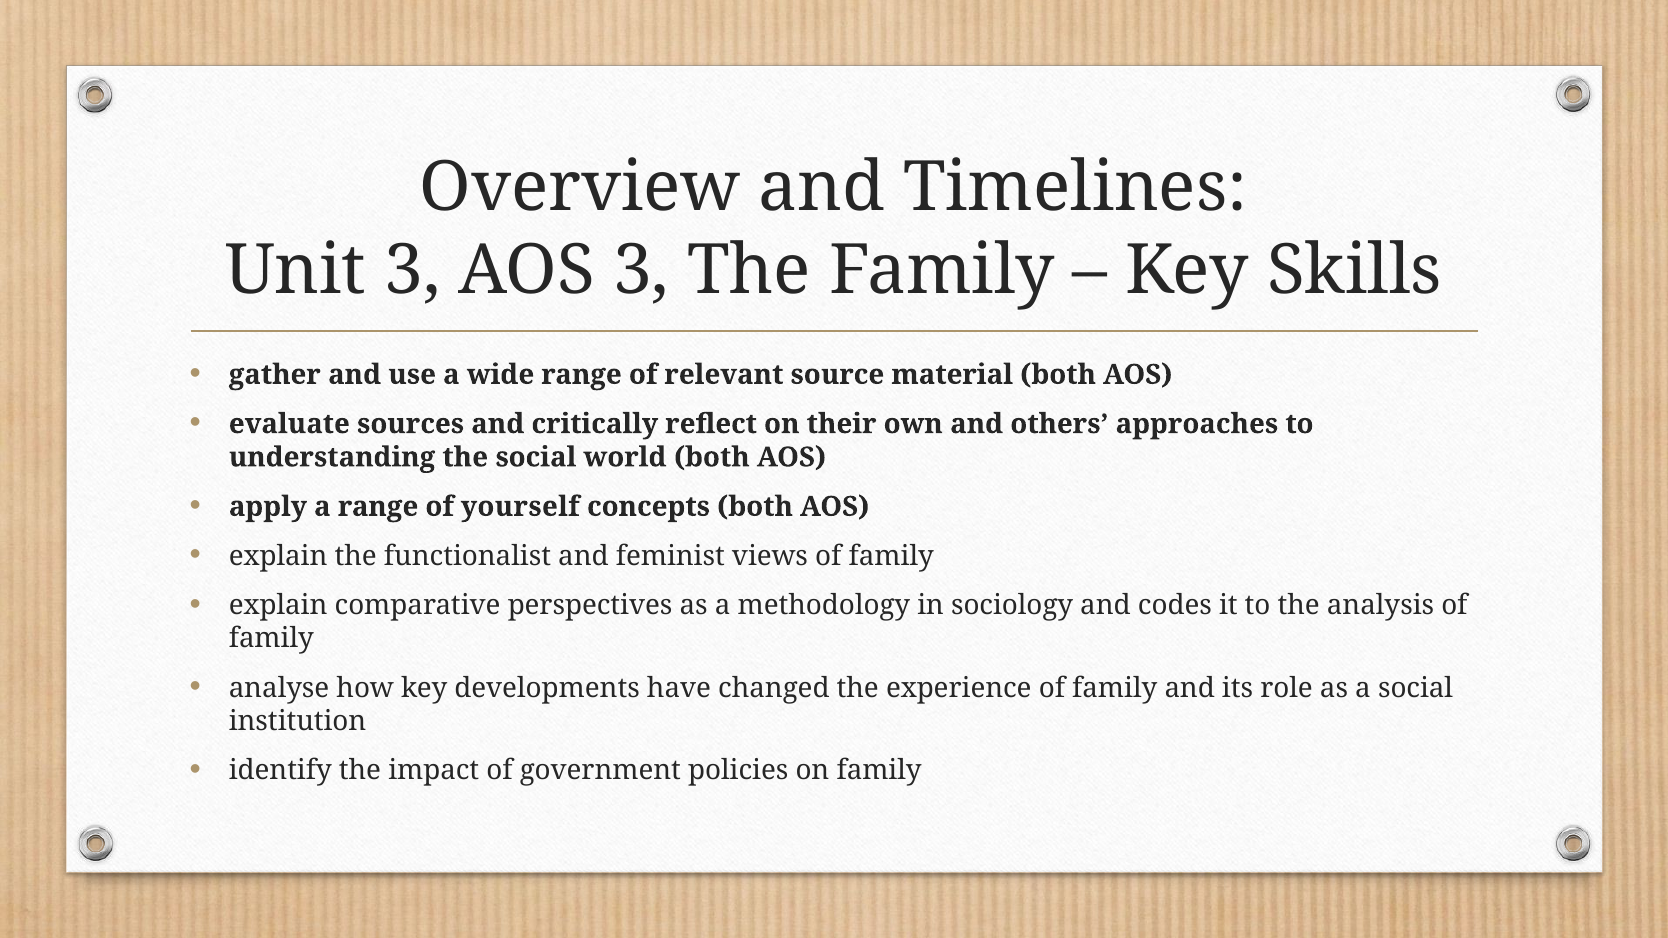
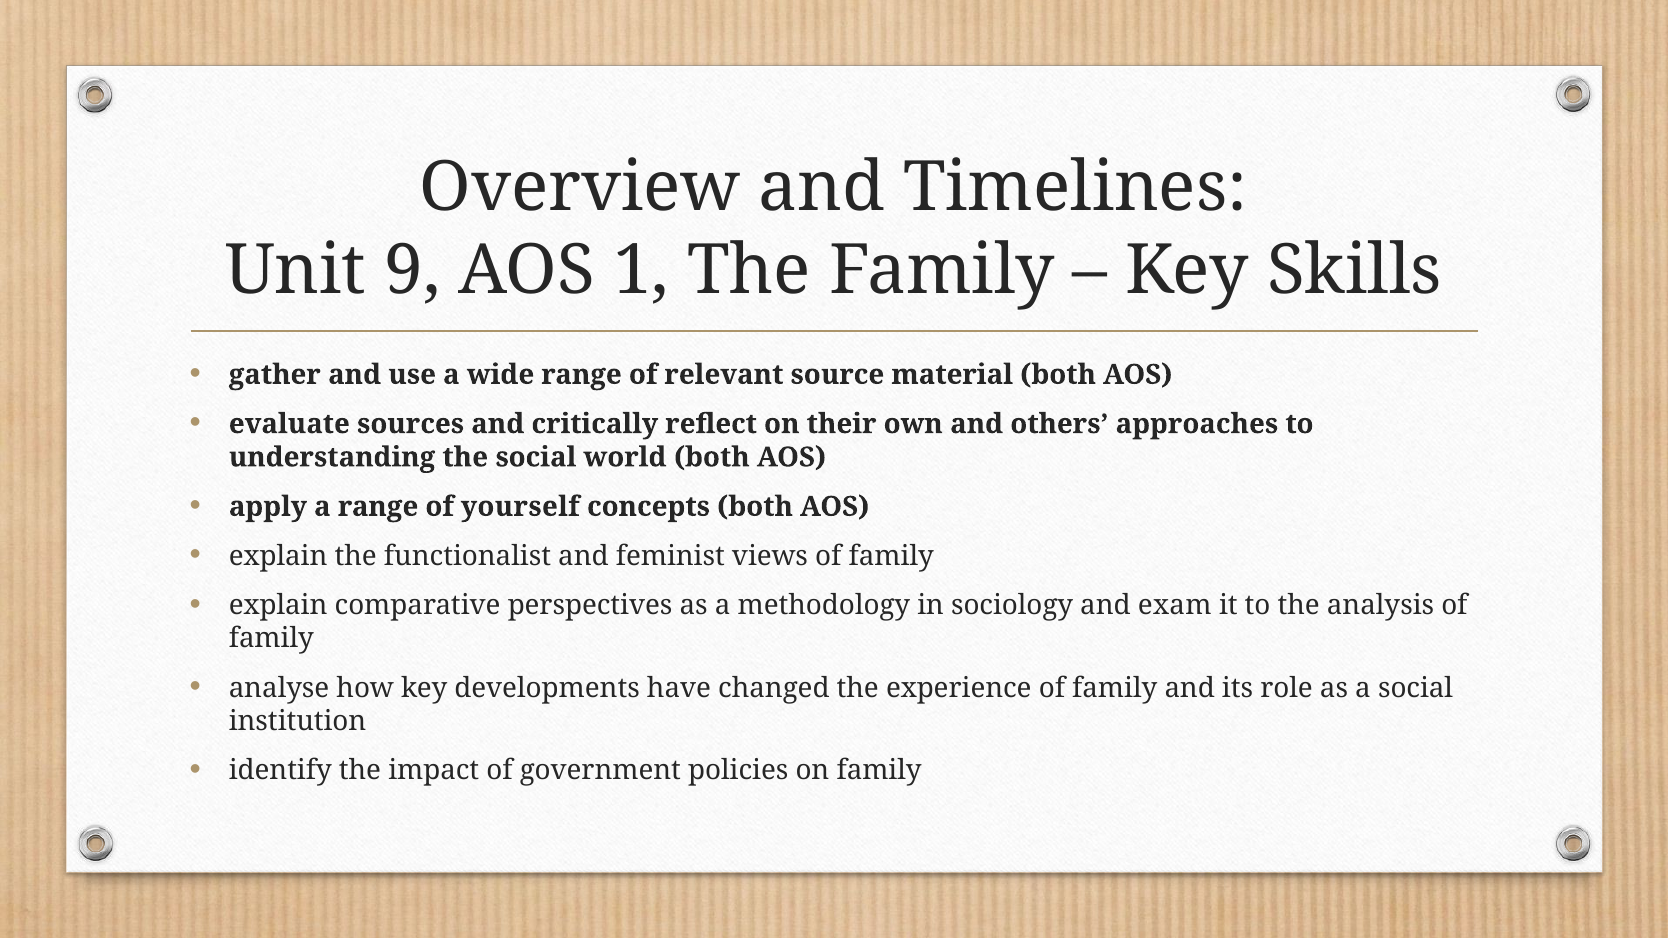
Unit 3: 3 -> 9
AOS 3: 3 -> 1
codes: codes -> exam
